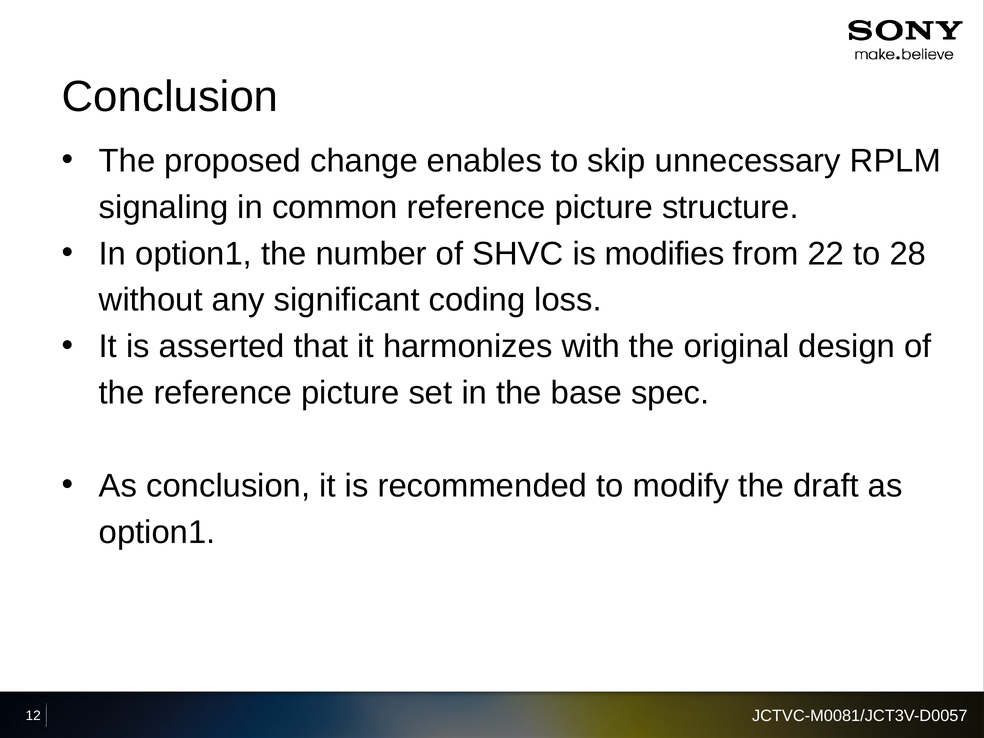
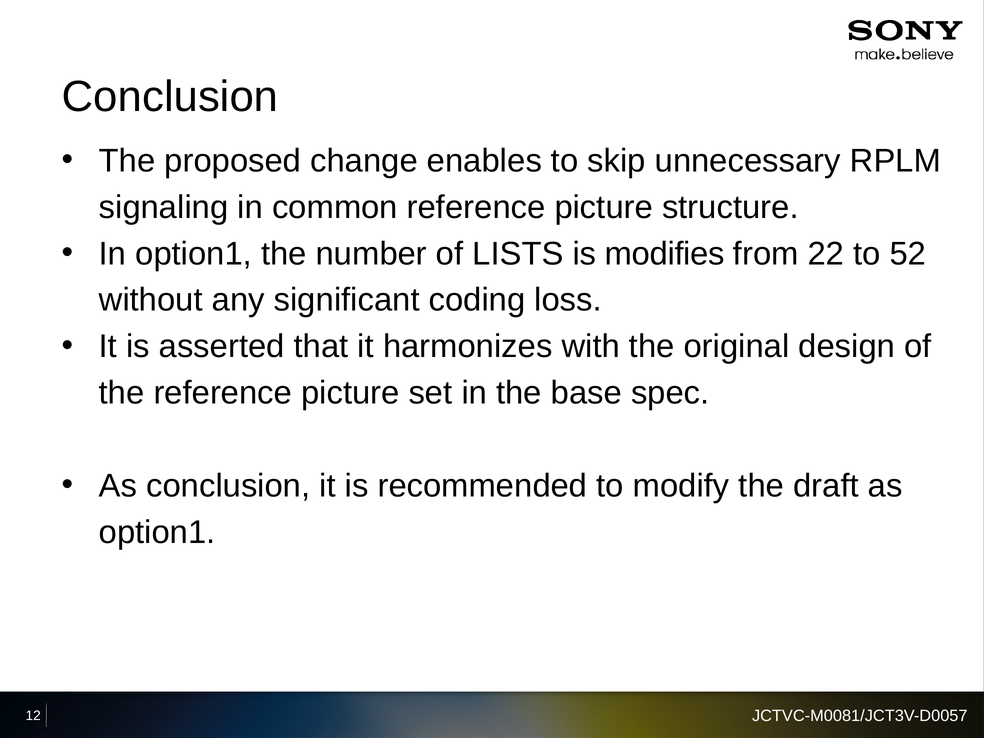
SHVC: SHVC -> LISTS
28: 28 -> 52
